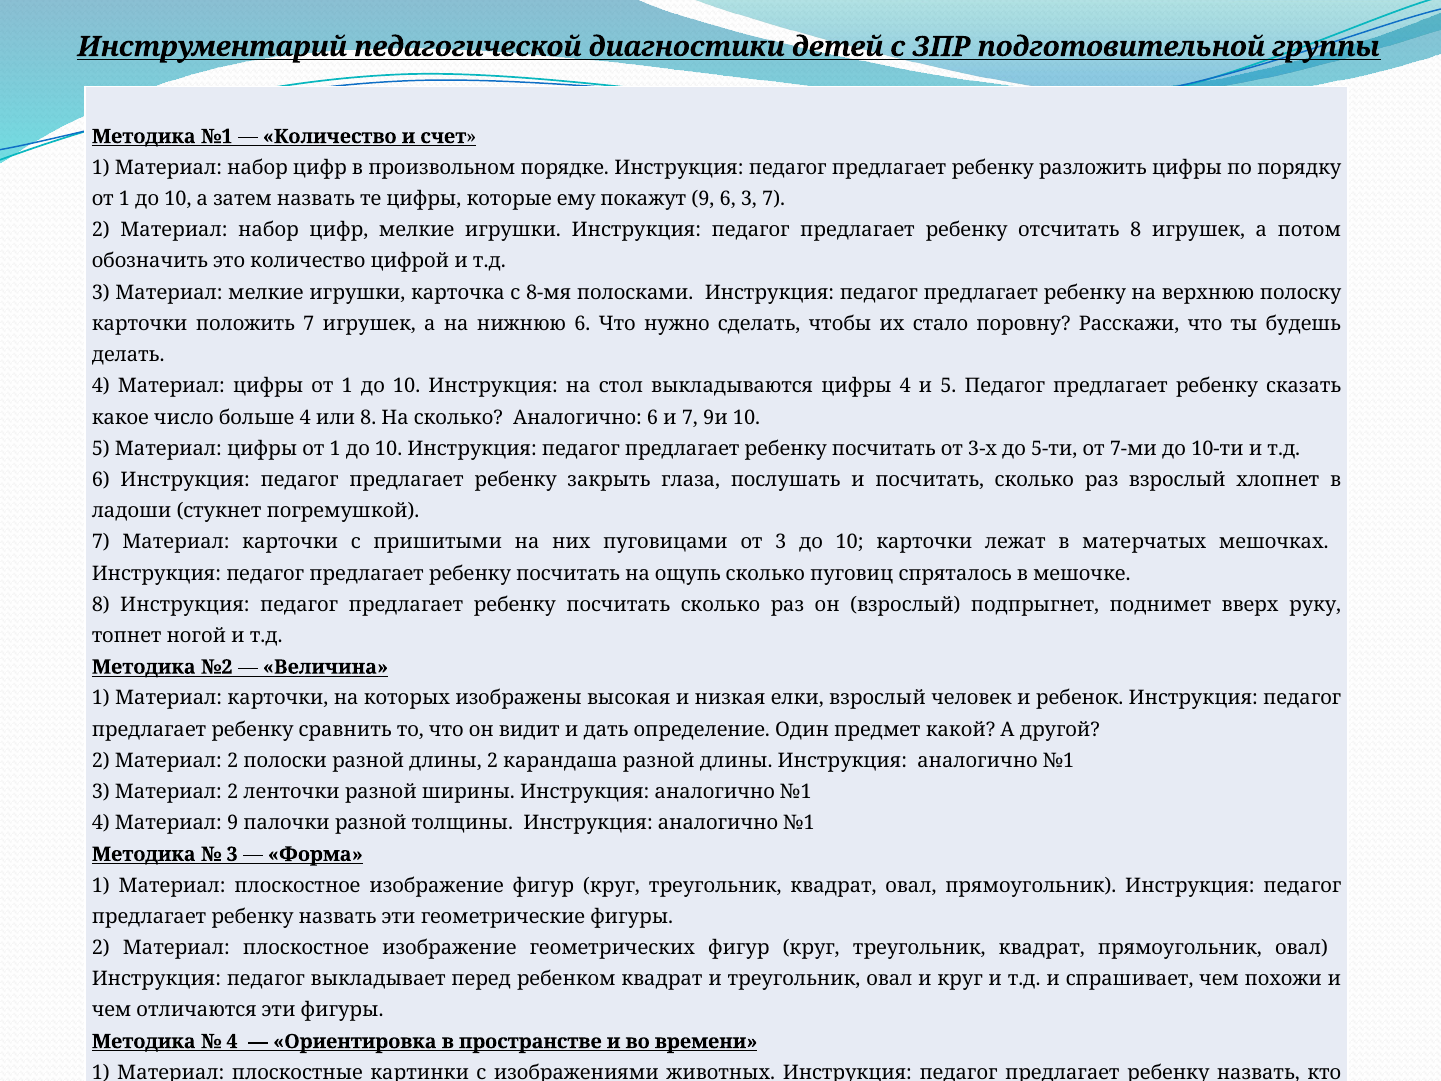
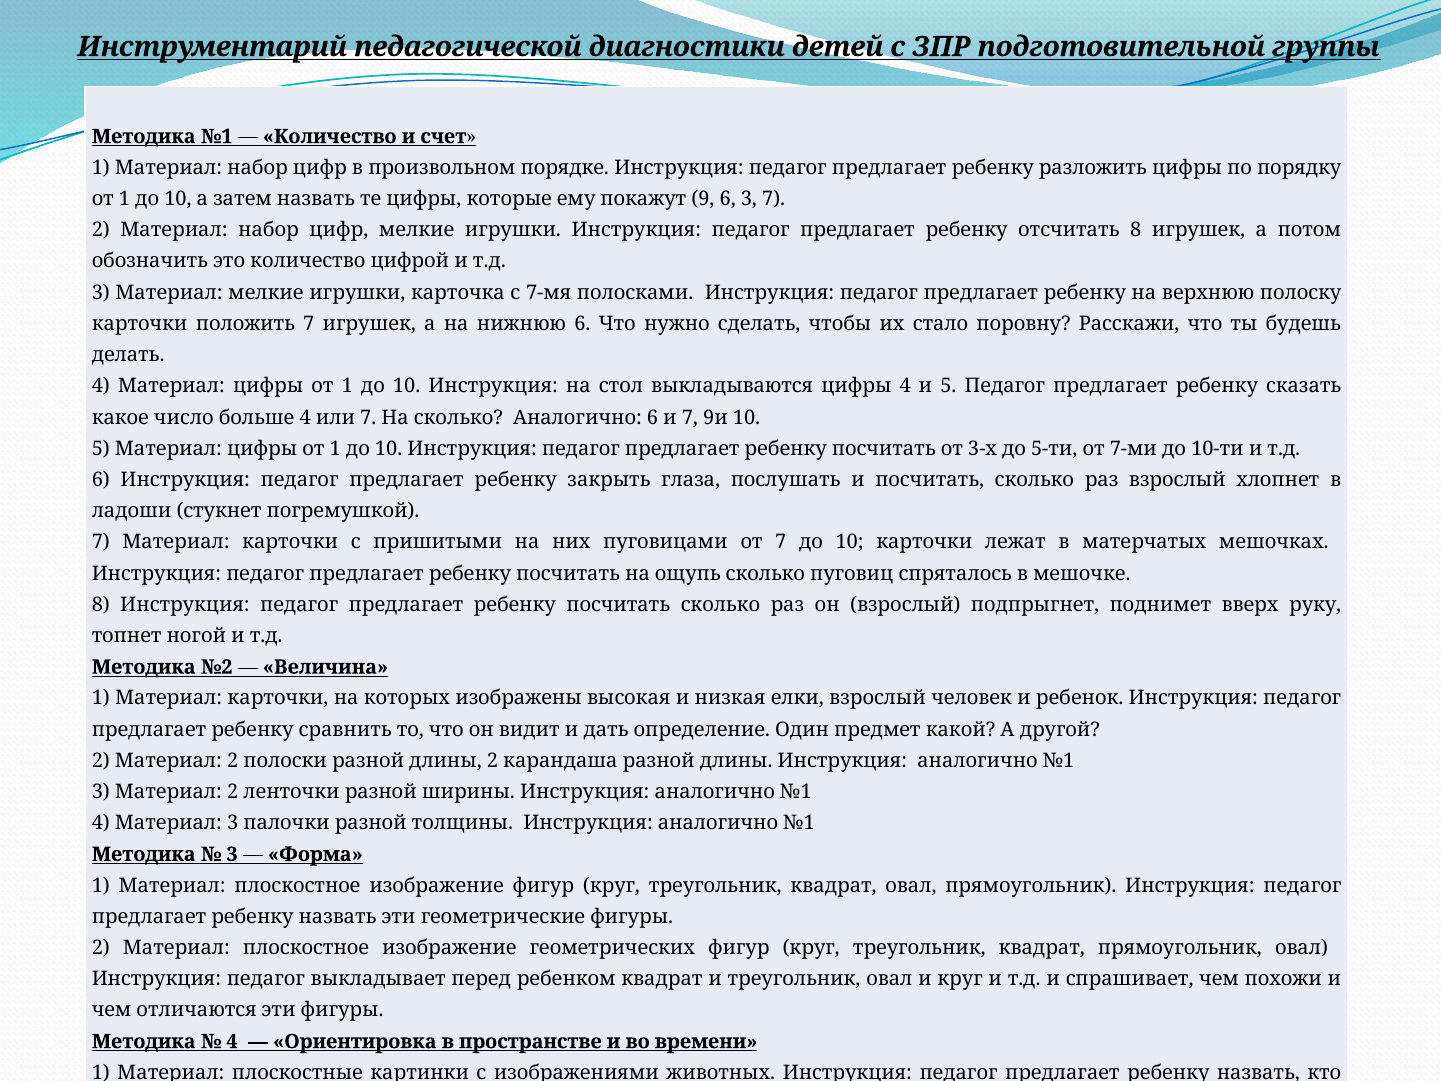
8-мя: 8-мя -> 7-мя
или 8: 8 -> 7
от 3: 3 -> 7
Материал 9: 9 -> 3
